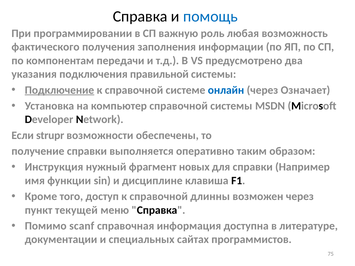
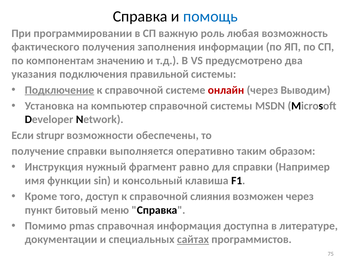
передачи: передачи -> значению
онлайн colour: blue -> red
Означает: Означает -> Выводим
новых: новых -> равно
дисциплине: дисциплине -> консольный
длинны: длинны -> слияния
текущей: текущей -> битовый
scanf: scanf -> pmas
сайтах underline: none -> present
